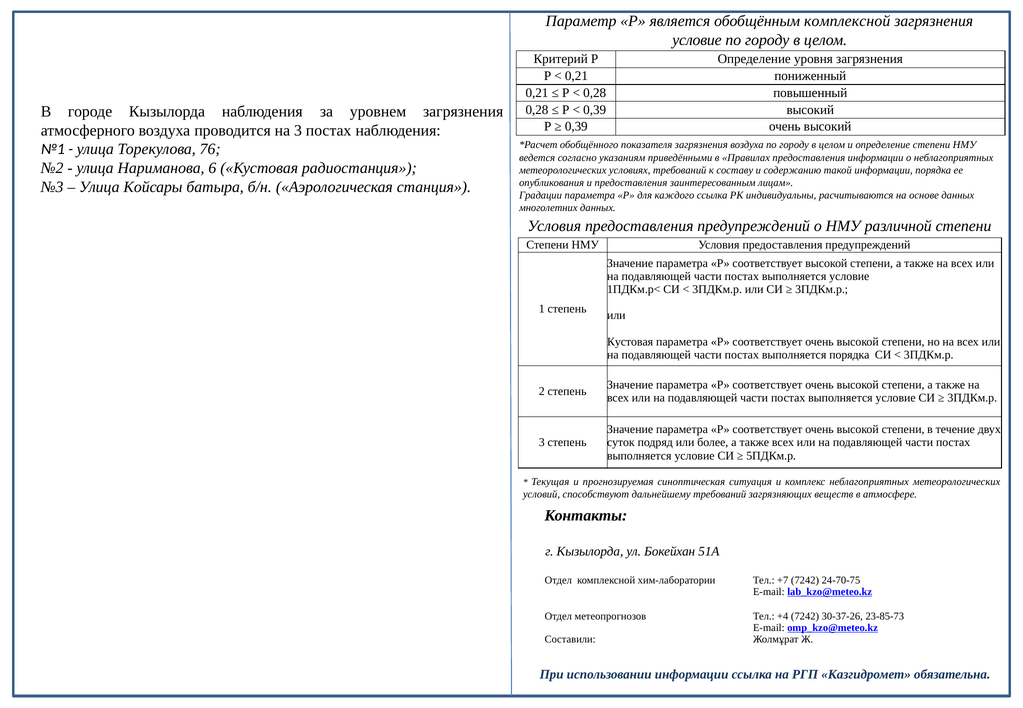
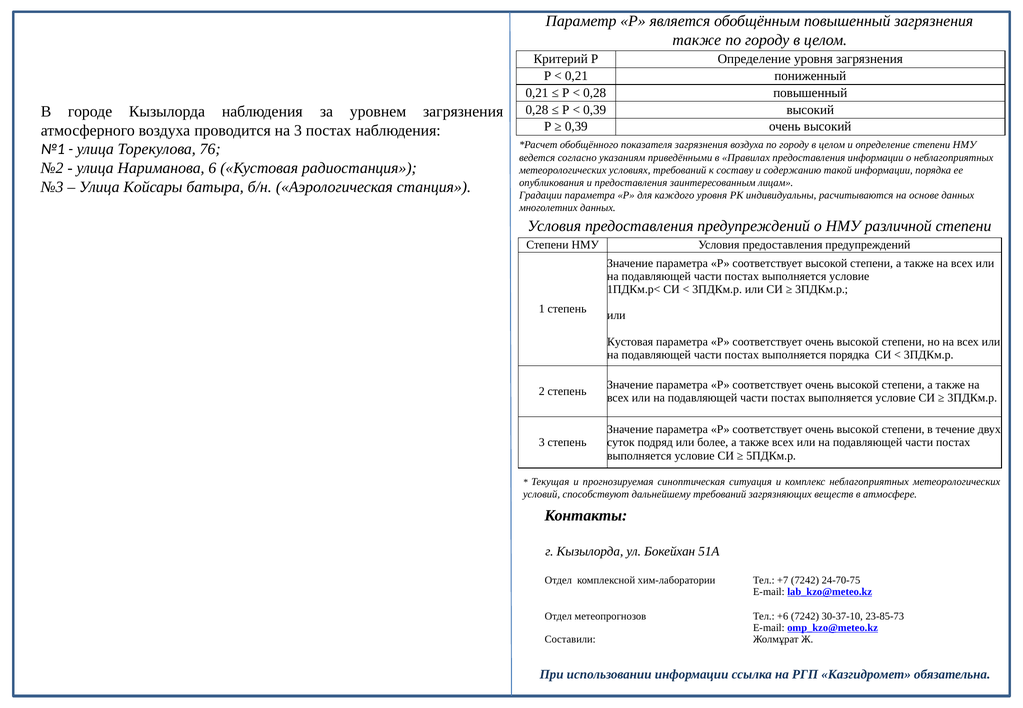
обобщённым комплексной: комплексной -> повышенный
условие at (697, 40): условие -> также
каждого ссылка: ссылка -> уровня
+4: +4 -> +6
30-37-26: 30-37-26 -> 30-37-10
